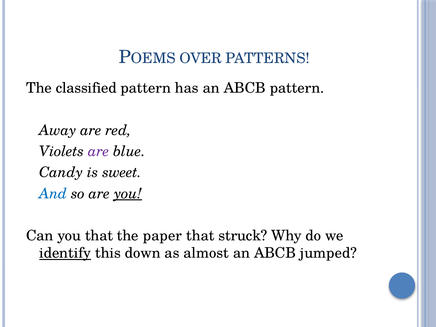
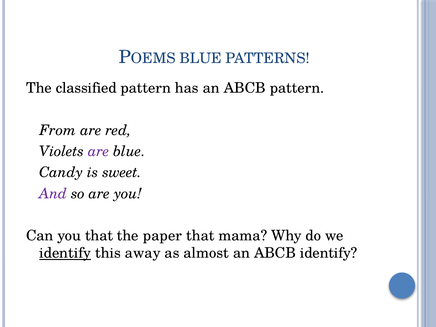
OVER at (201, 58): OVER -> BLUE
Away: Away -> From
And colour: blue -> purple
you at (128, 194) underline: present -> none
struck: struck -> mama
down: down -> away
ABCB jumped: jumped -> identify
